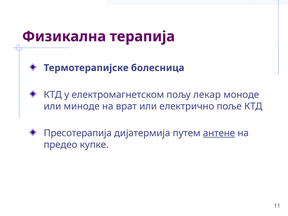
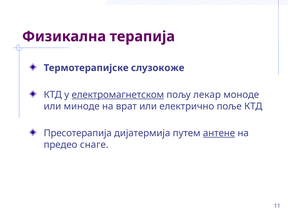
болесница: болесница -> слузокоже
електромагнетском underline: none -> present
купке: купке -> снаге
